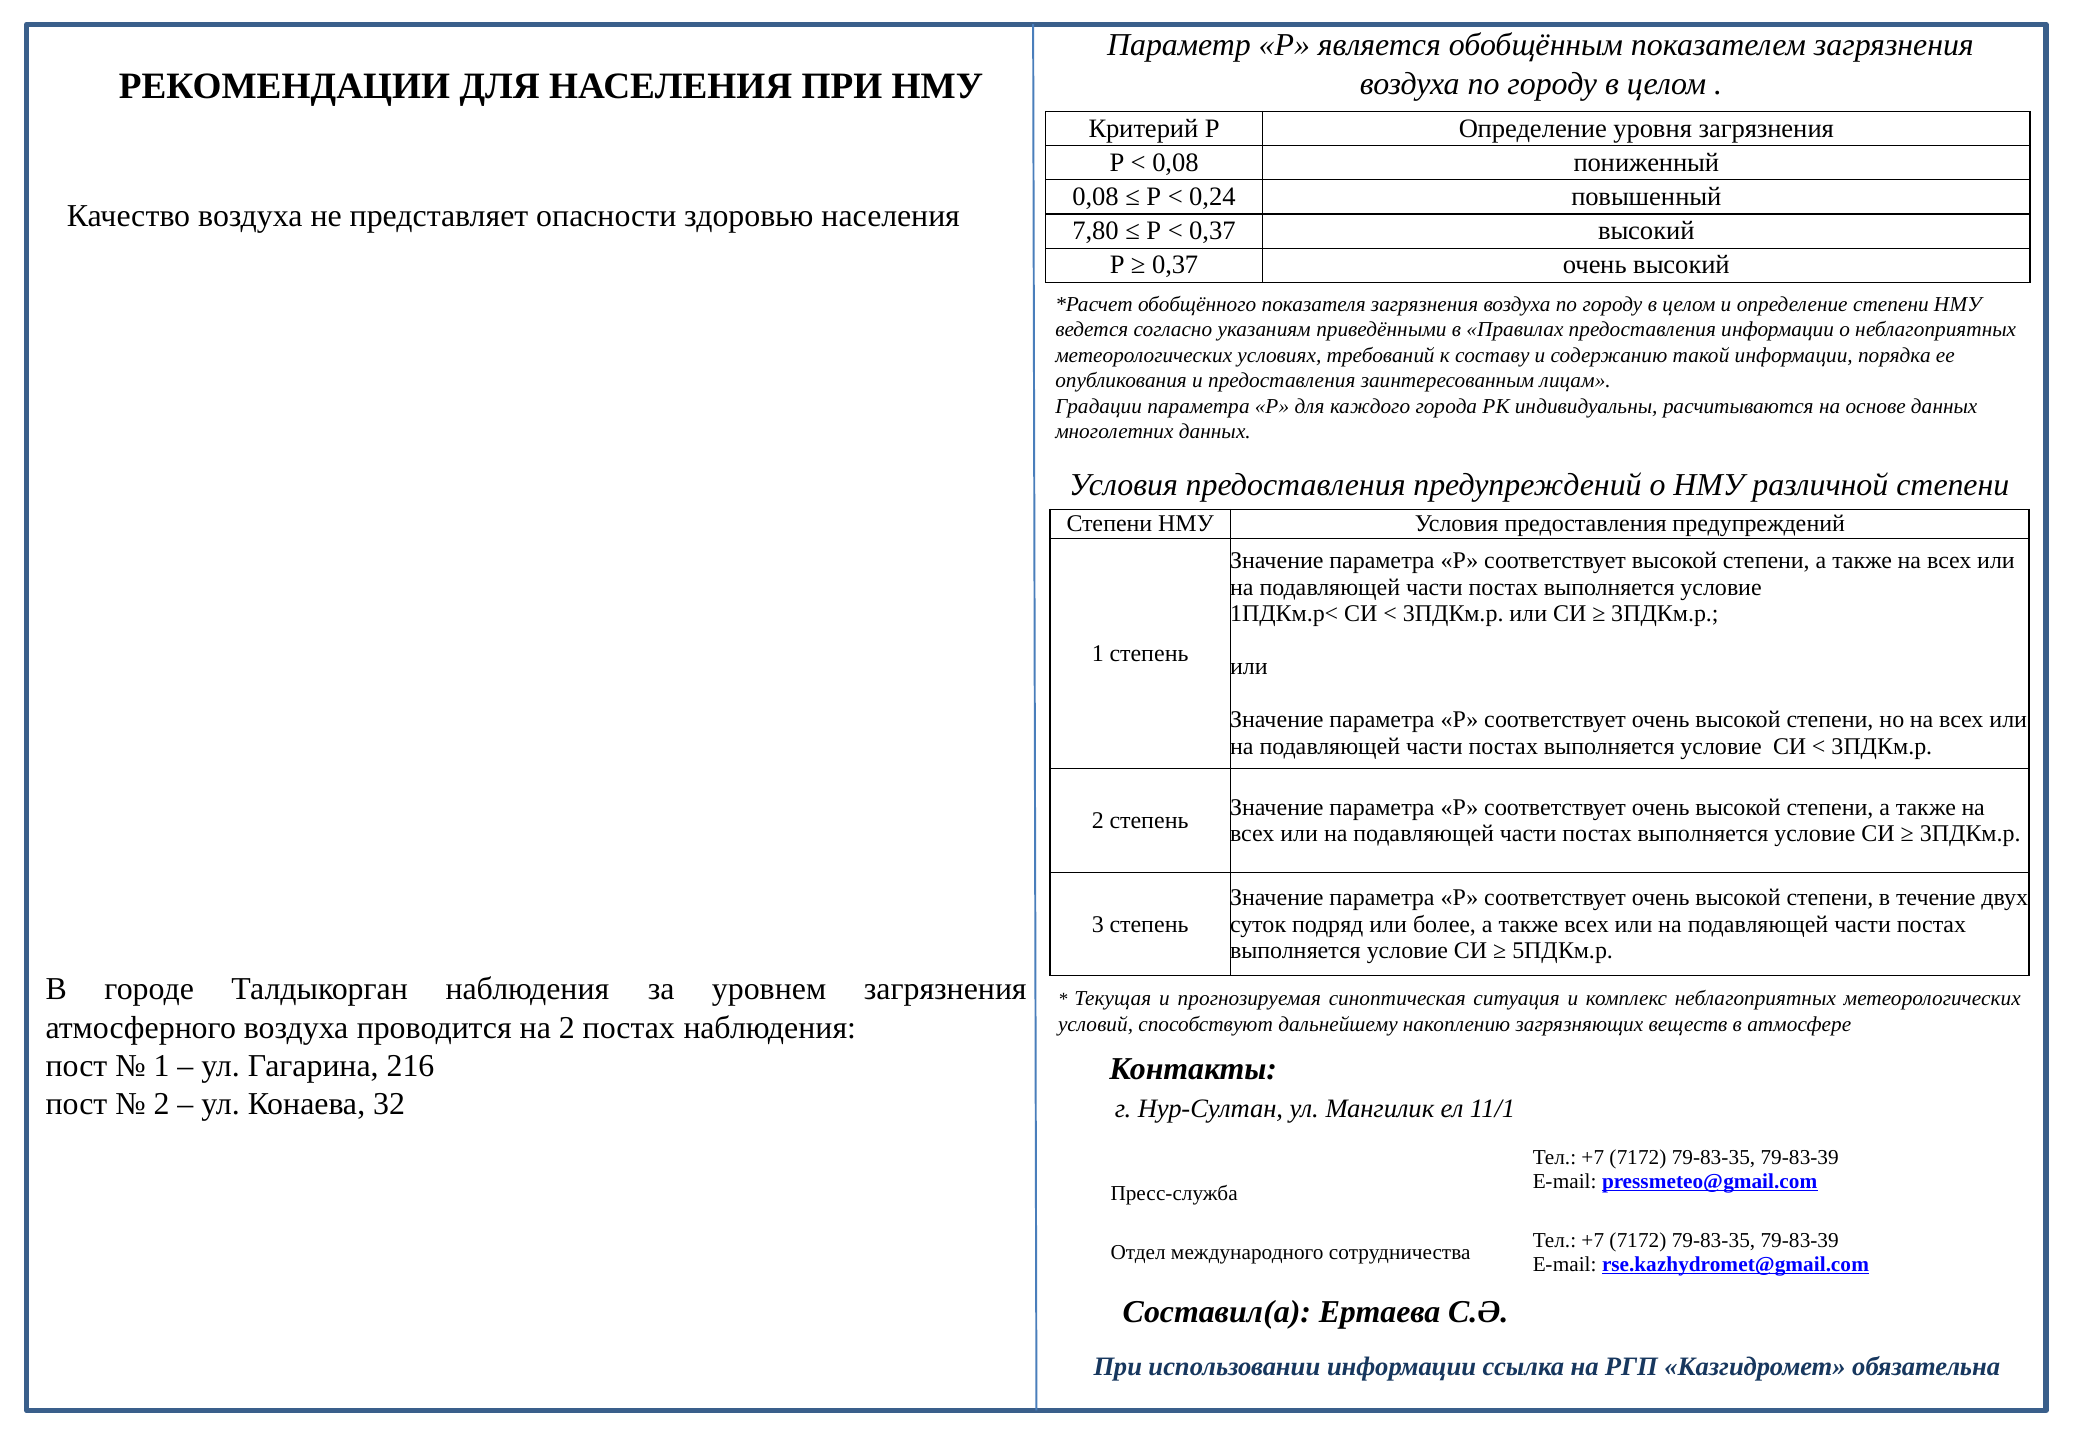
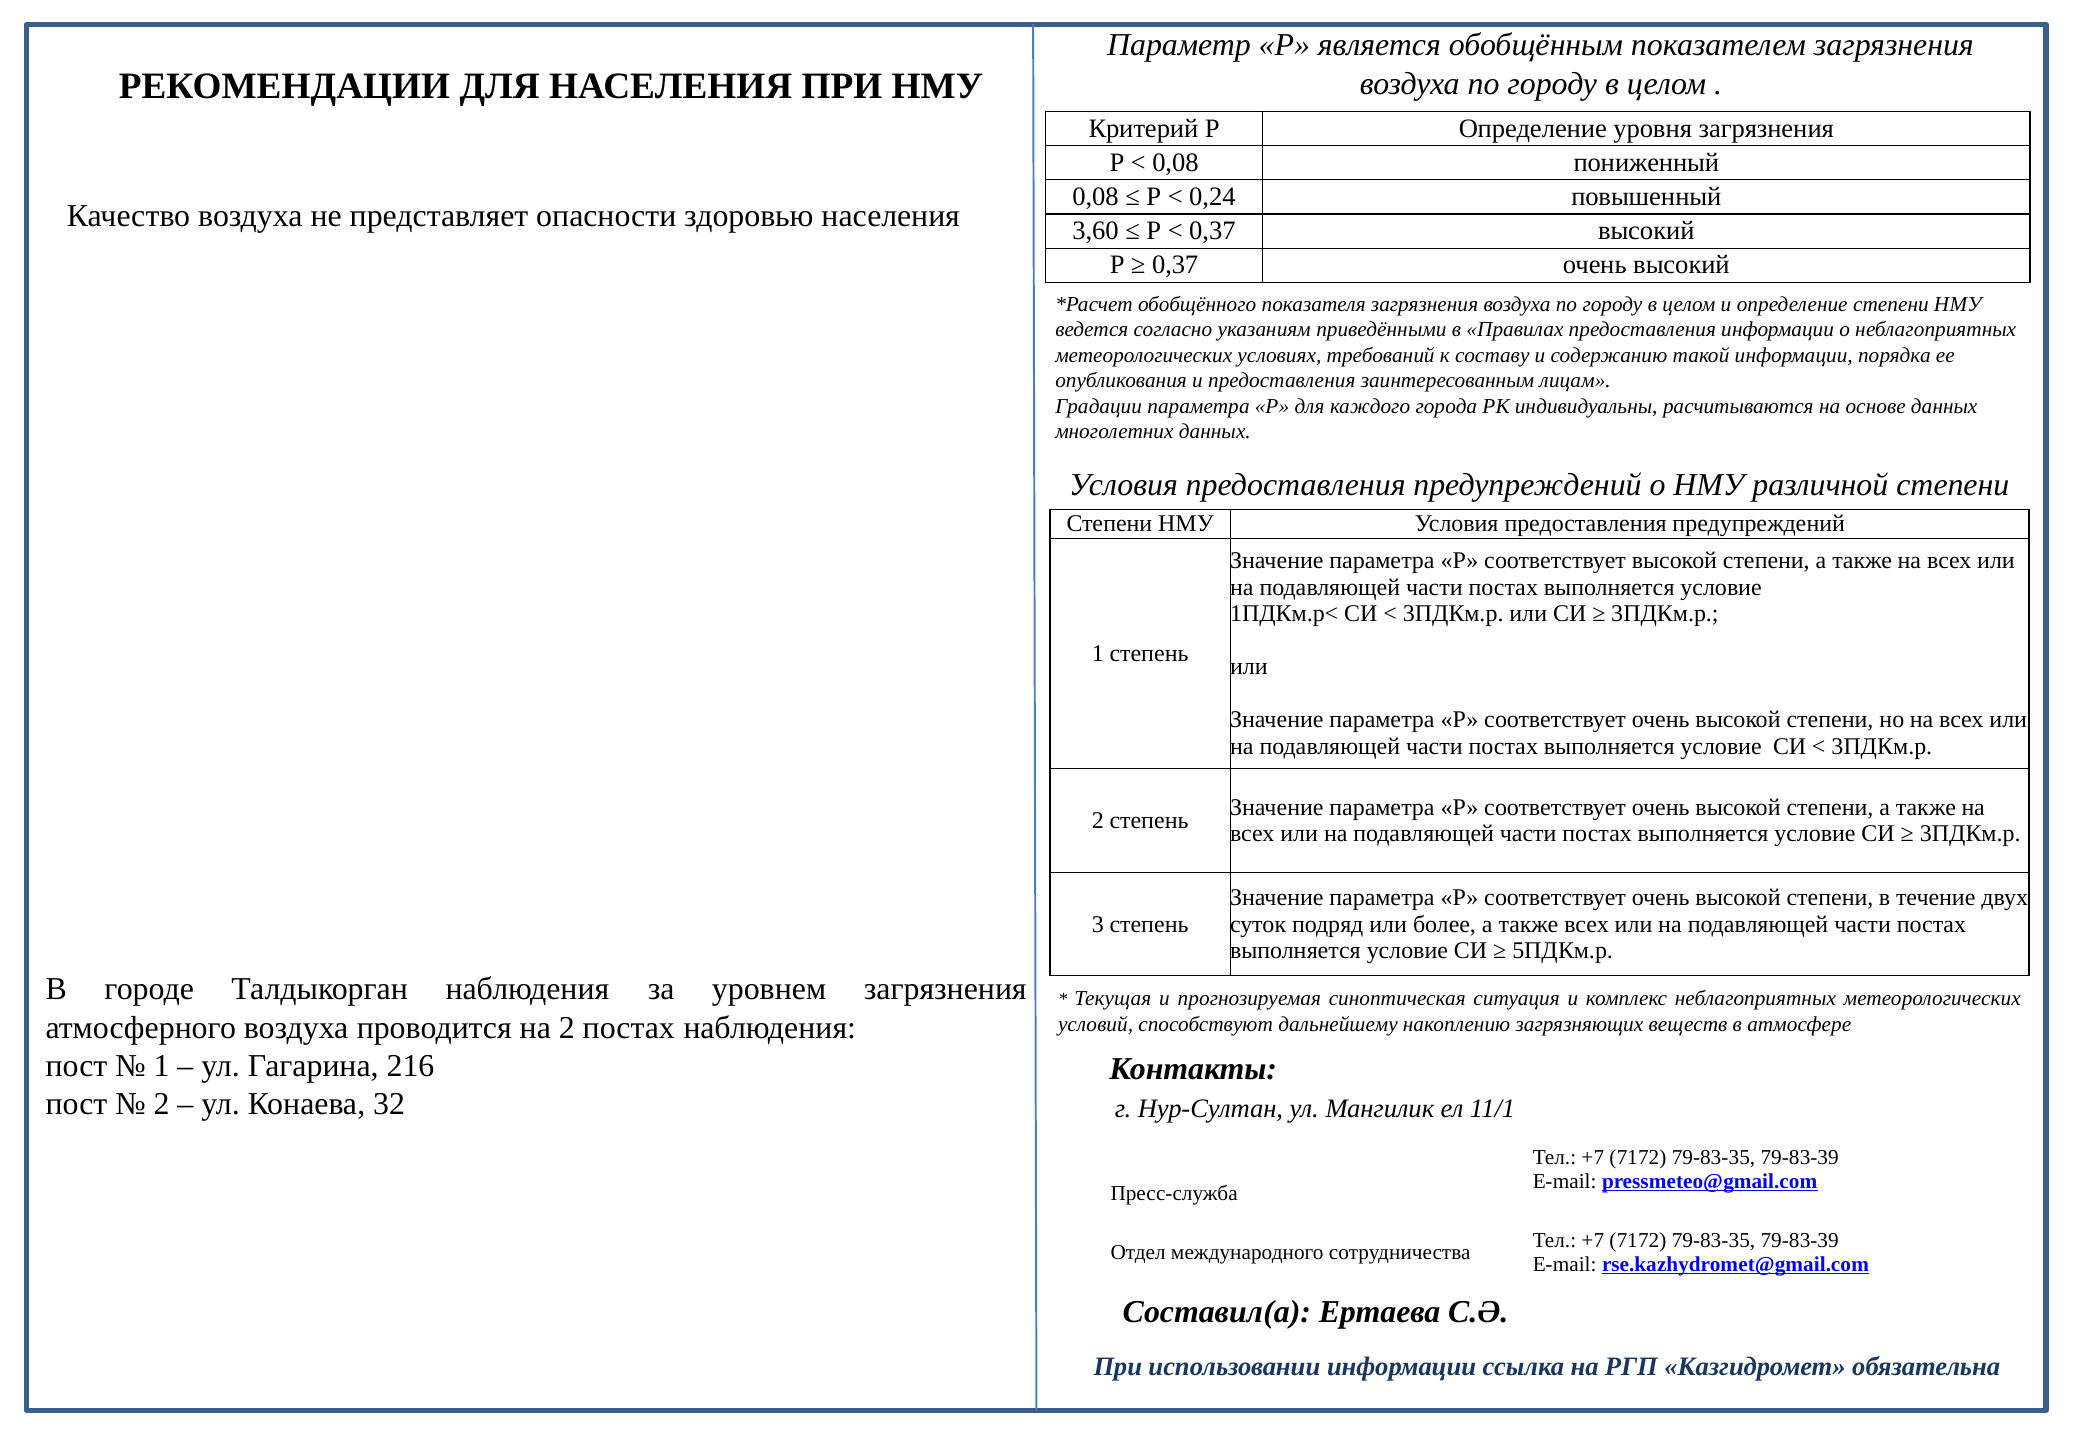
7,80: 7,80 -> 3,60
